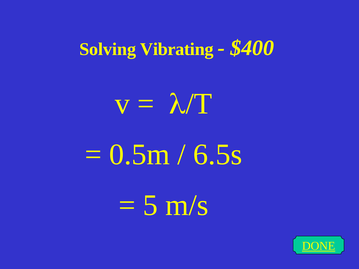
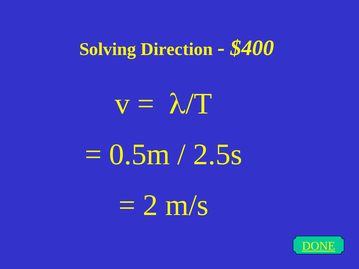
Vibrating: Vibrating -> Direction
6.5s: 6.5s -> 2.5s
5: 5 -> 2
